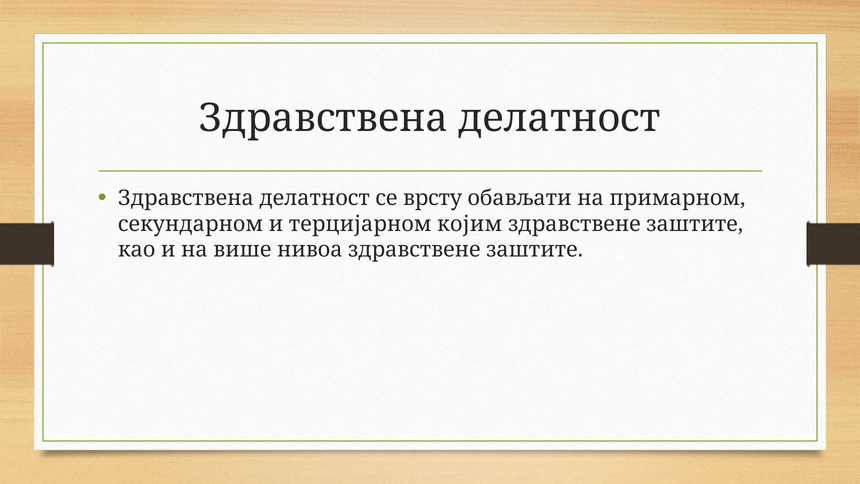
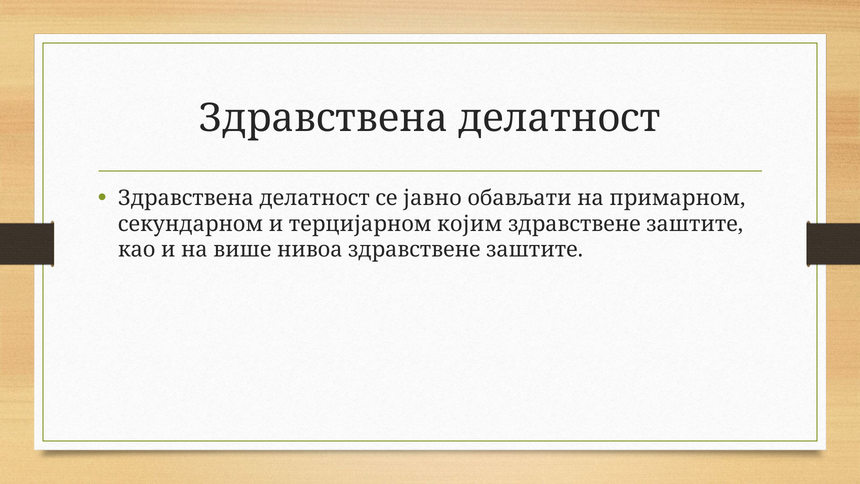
врсту: врсту -> јавно
